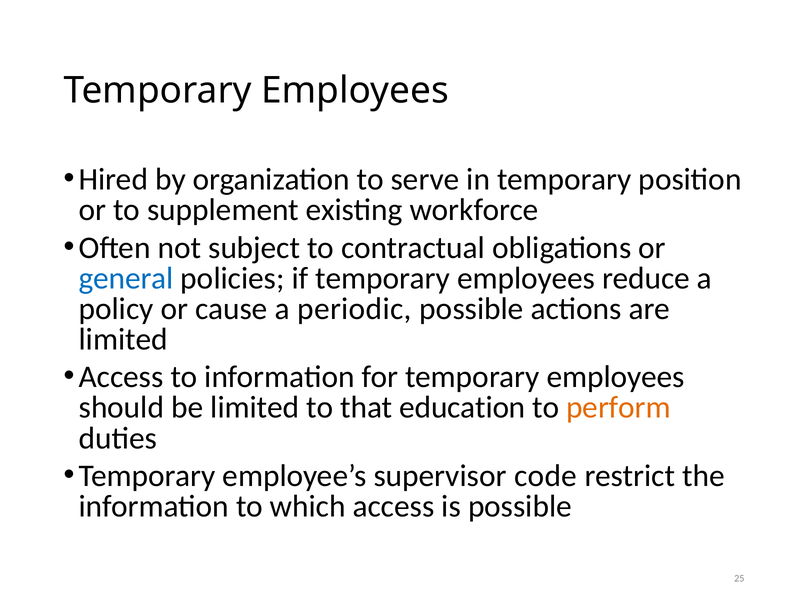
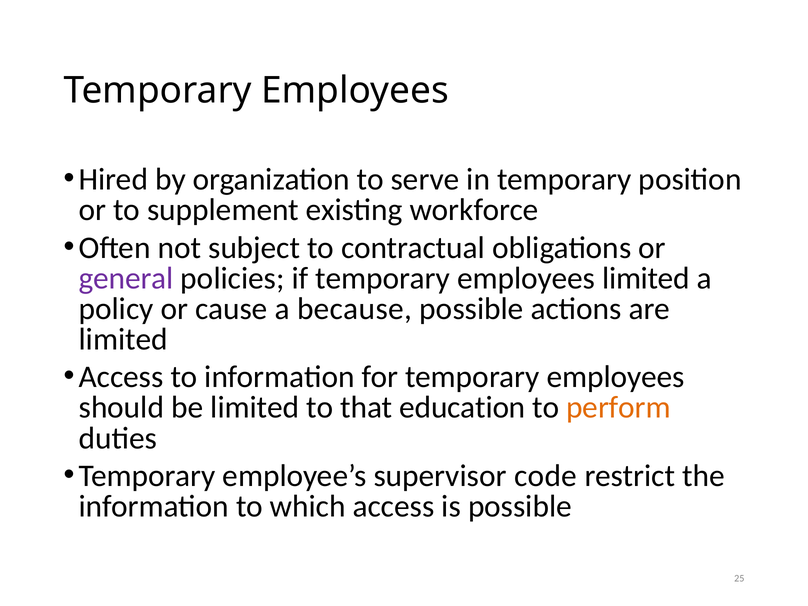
general colour: blue -> purple
employees reduce: reduce -> limited
periodic: periodic -> because
